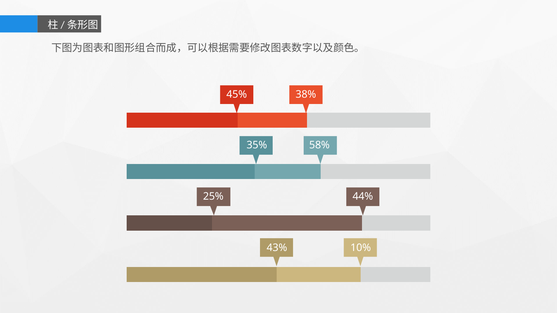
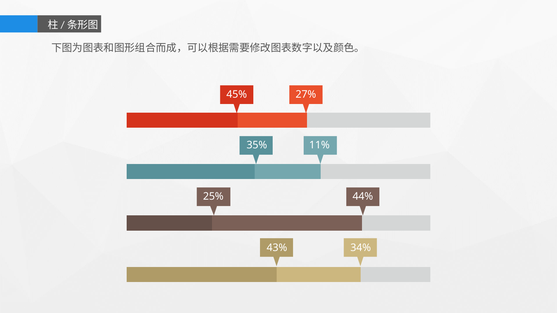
38%: 38% -> 27%
58%: 58% -> 11%
10%: 10% -> 34%
